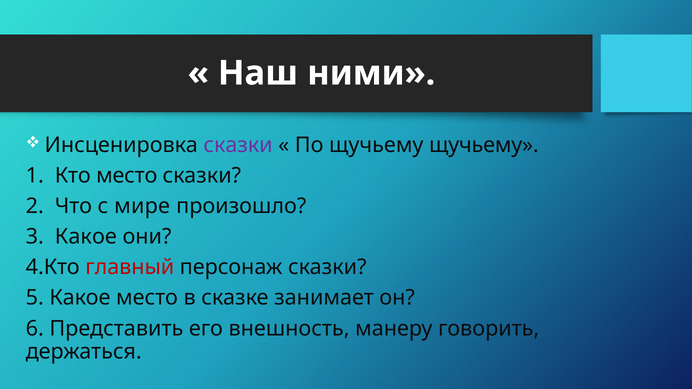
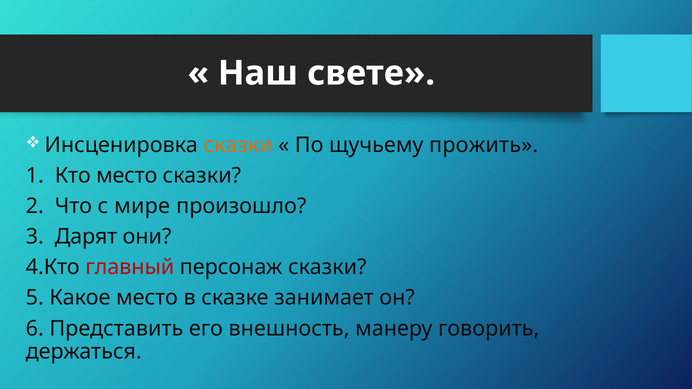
ними: ними -> свете
сказки at (238, 145) colour: purple -> orange
щучьему щучьему: щучьему -> прожить
Какое at (86, 237): Какое -> Дарят
